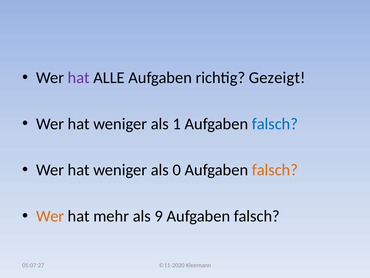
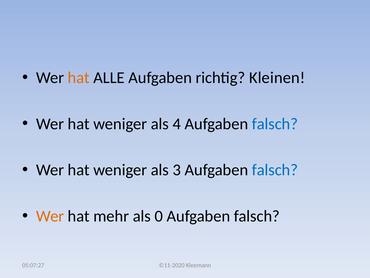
hat at (79, 78) colour: purple -> orange
Gezeigt: Gezeigt -> Kleinen
1: 1 -> 4
0: 0 -> 3
falsch at (275, 170) colour: orange -> blue
9: 9 -> 0
